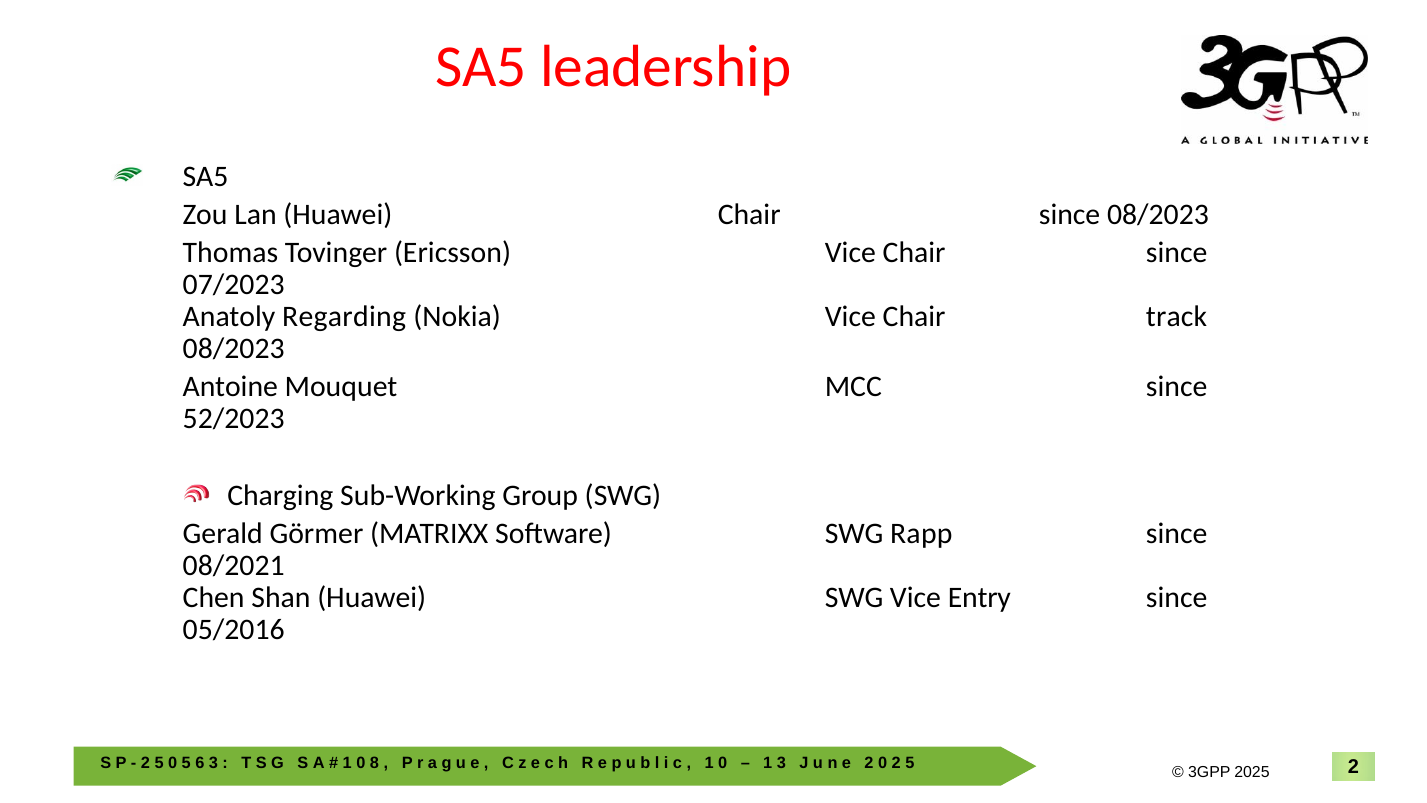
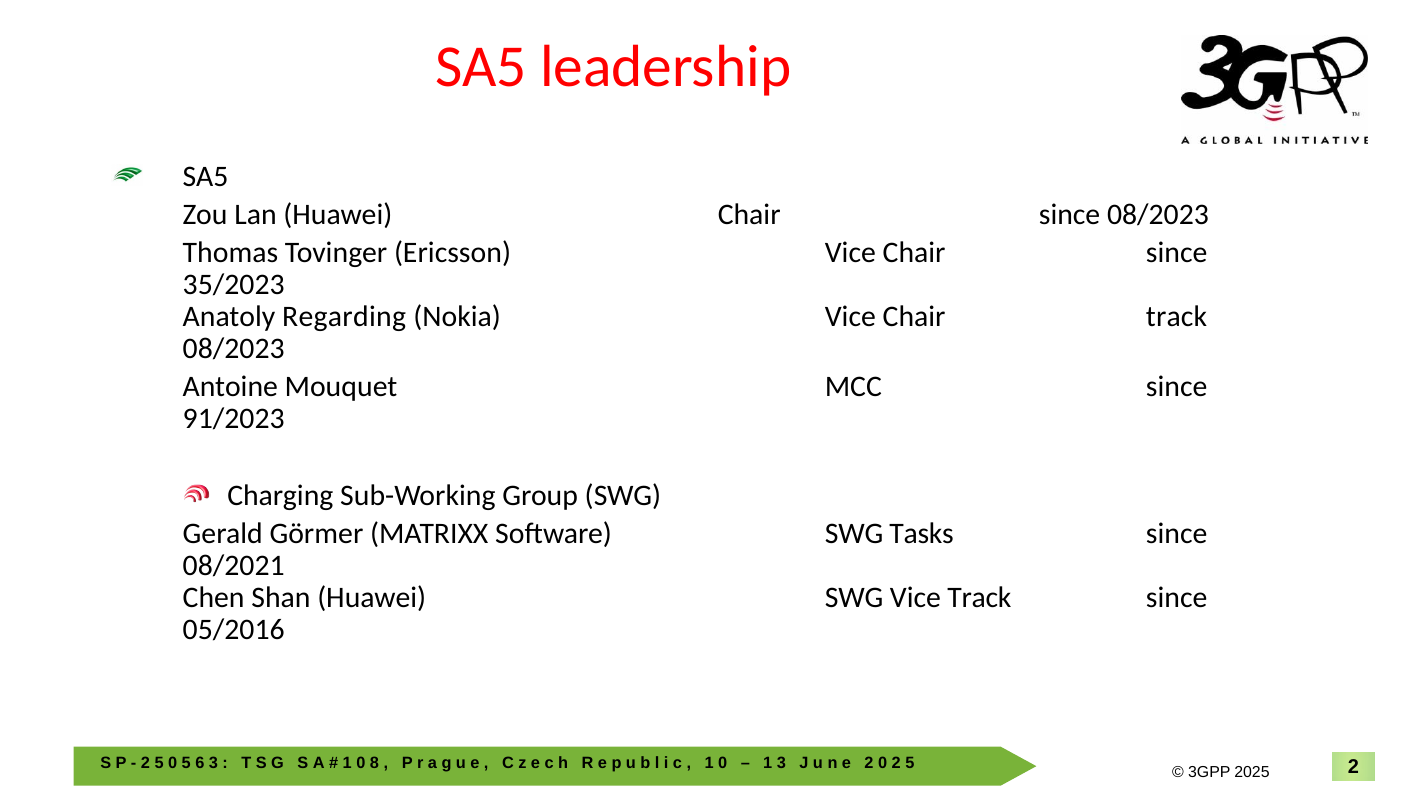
07/2023: 07/2023 -> 35/2023
52/2023: 52/2023 -> 91/2023
Rapp: Rapp -> Tasks
Vice Entry: Entry -> Track
